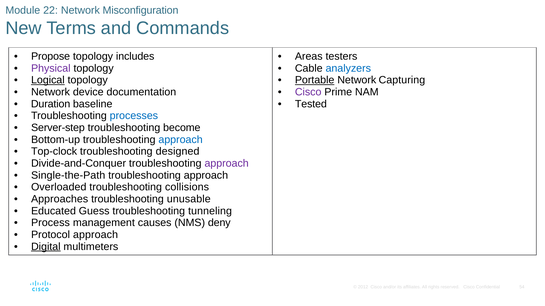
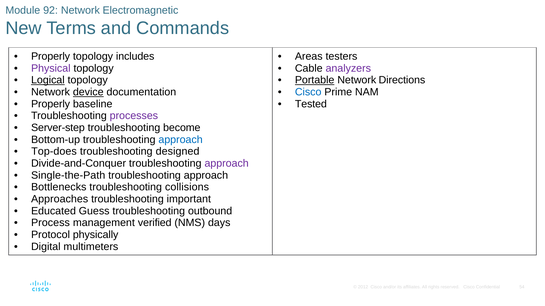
22: 22 -> 92
Misconfiguration: Misconfiguration -> Electromagnetic
Propose at (51, 56): Propose -> Properly
analyzers colour: blue -> purple
Capturing: Capturing -> Directions
device underline: none -> present
Cisco at (308, 92) colour: purple -> blue
Duration at (51, 104): Duration -> Properly
processes colour: blue -> purple
Top-clock: Top-clock -> Top-does
Overloaded: Overloaded -> Bottlenecks
unusable: unusable -> important
tunneling: tunneling -> outbound
causes: causes -> verified
deny: deny -> days
Protocol approach: approach -> physically
Digital underline: present -> none
